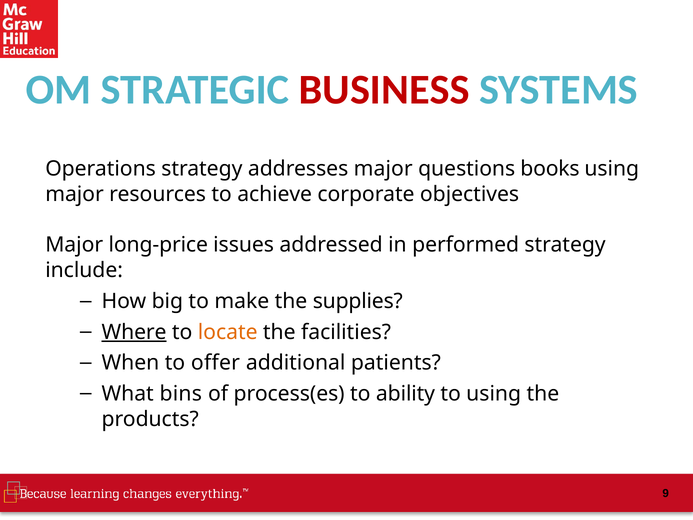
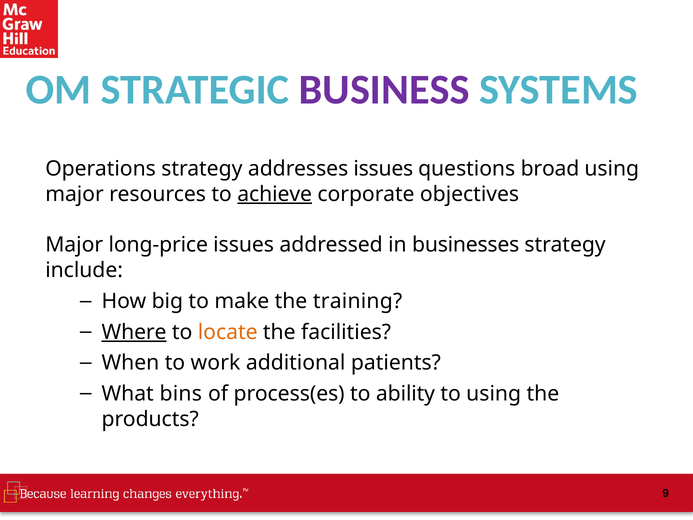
BUSINESS colour: red -> purple
addresses major: major -> issues
books: books -> broad
achieve underline: none -> present
performed: performed -> businesses
supplies: supplies -> training
offer: offer -> work
